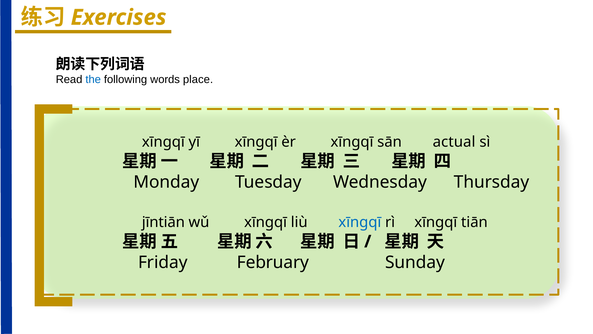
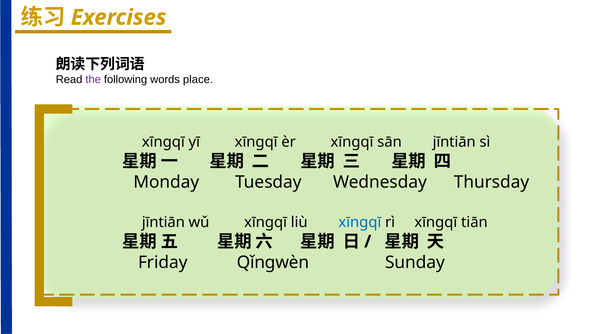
the colour: blue -> purple
sān actual: actual -> jīntiān
February: February -> Qǐngwèn
